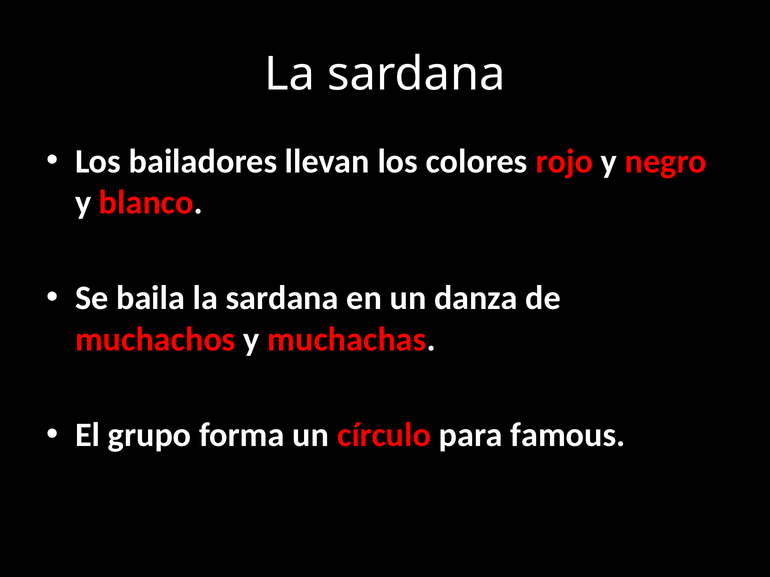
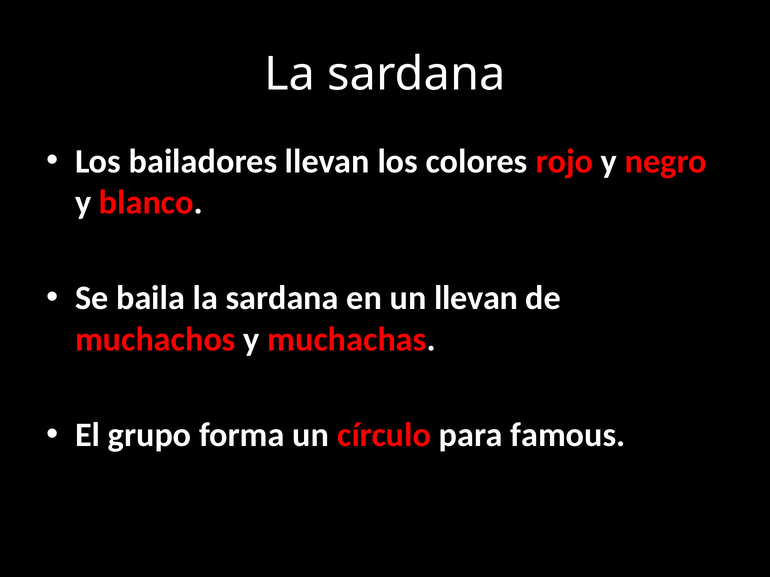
un danza: danza -> llevan
